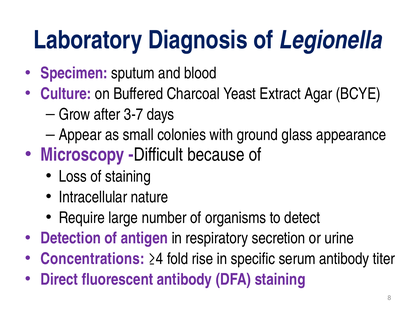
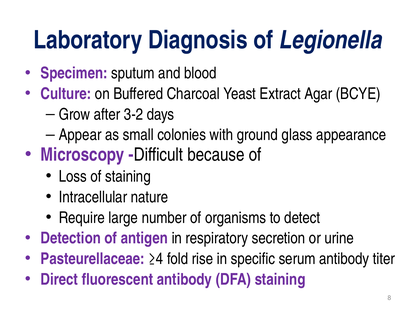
3-7: 3-7 -> 3-2
Concentrations: Concentrations -> Pasteurellaceae
